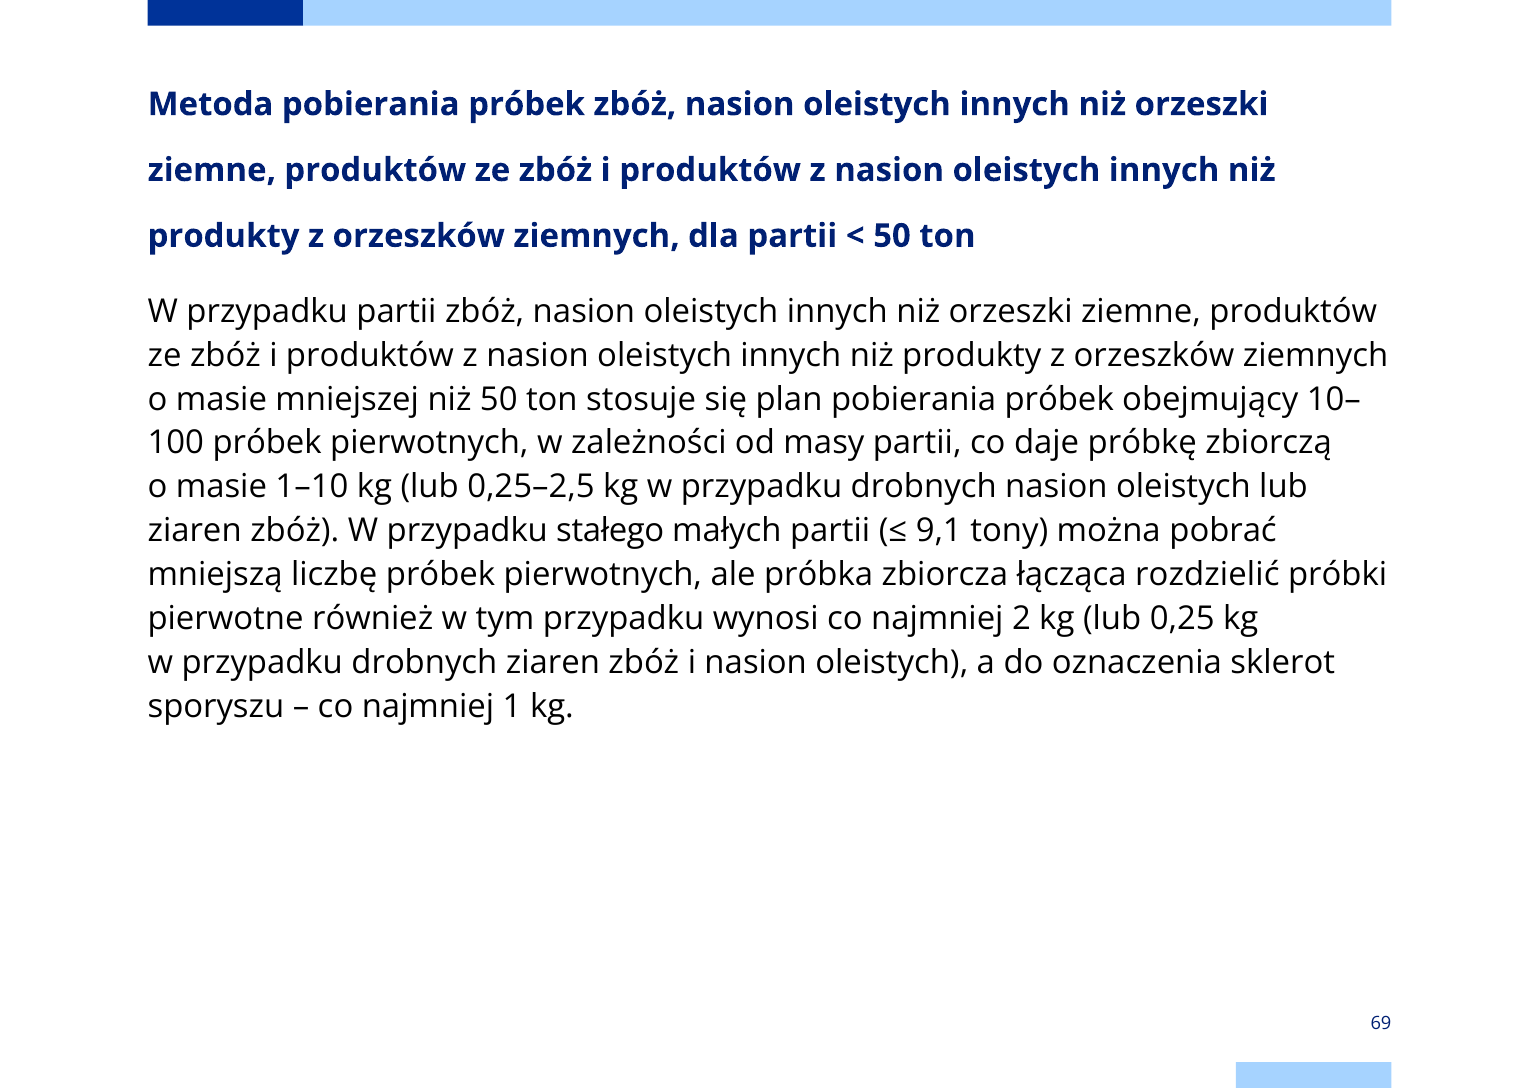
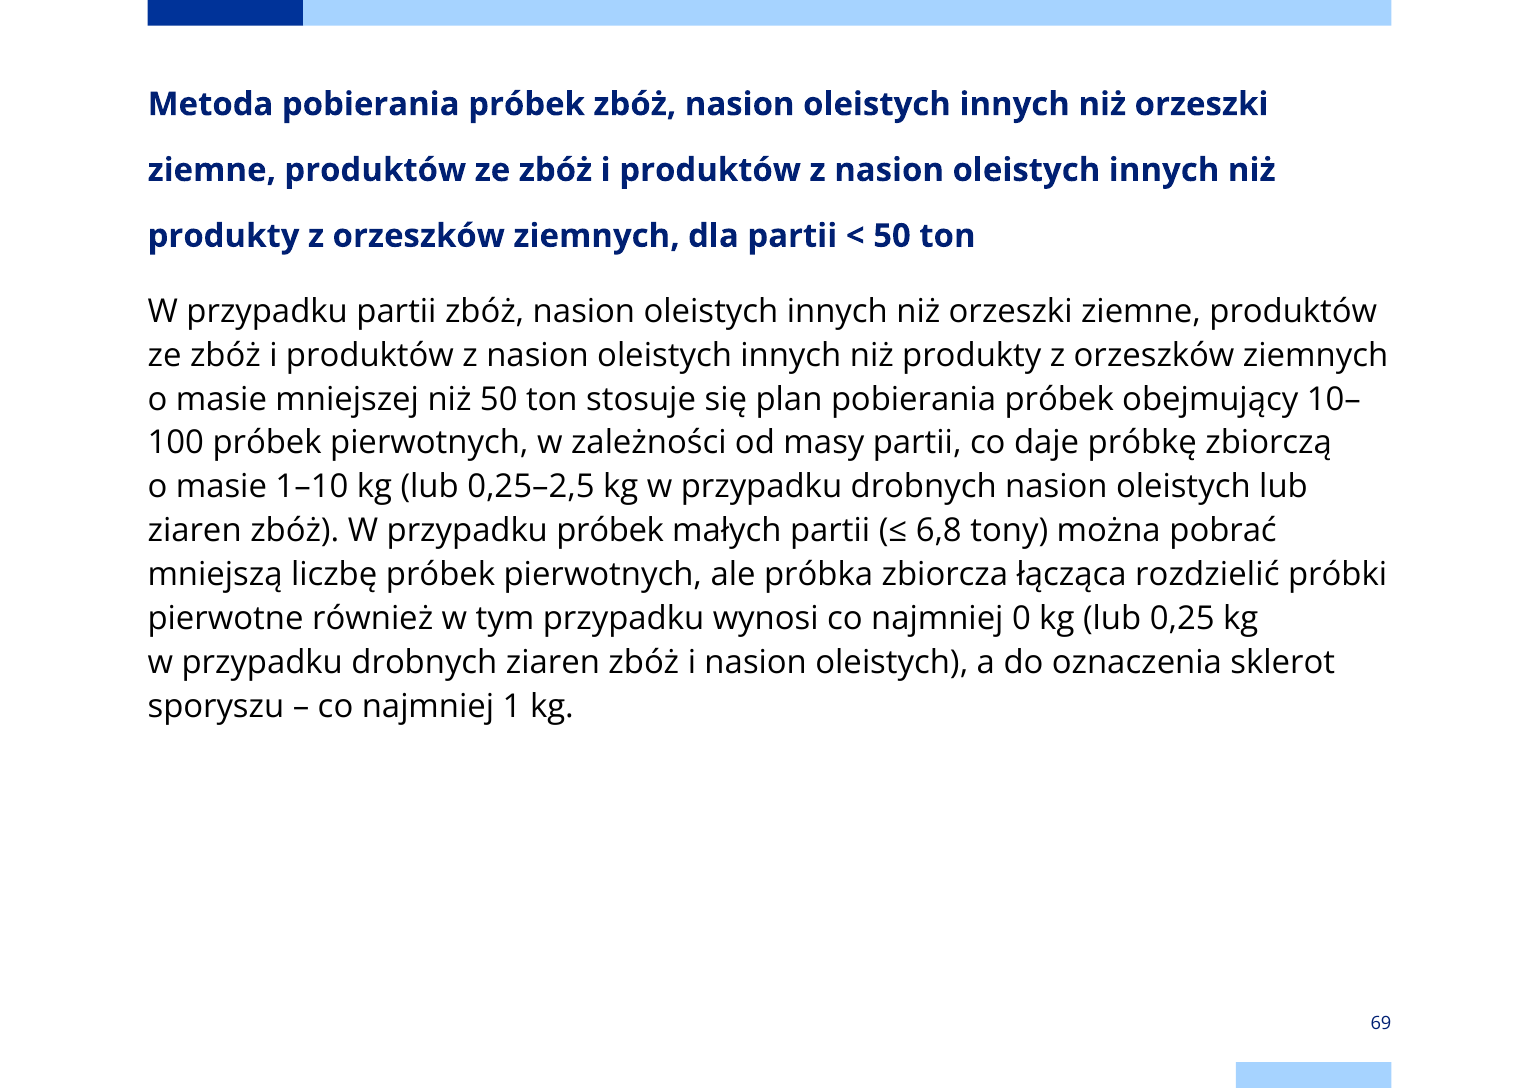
przypadku stałego: stałego -> próbek
9,1: 9,1 -> 6,8
2: 2 -> 0
